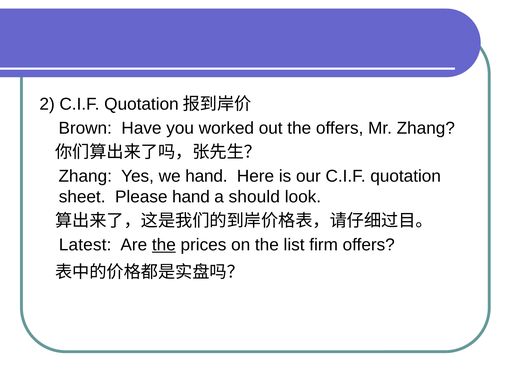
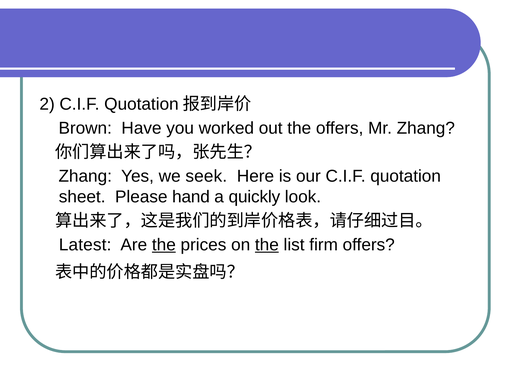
we hand: hand -> seek
should: should -> quickly
the at (267, 245) underline: none -> present
